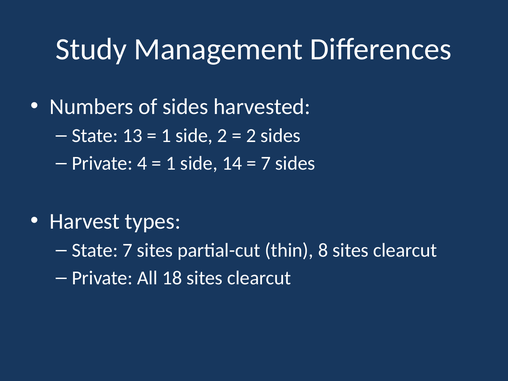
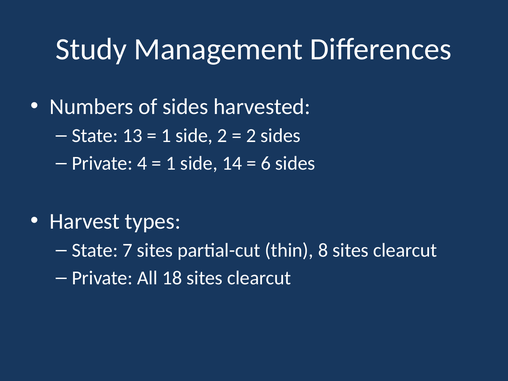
7 at (266, 163): 7 -> 6
